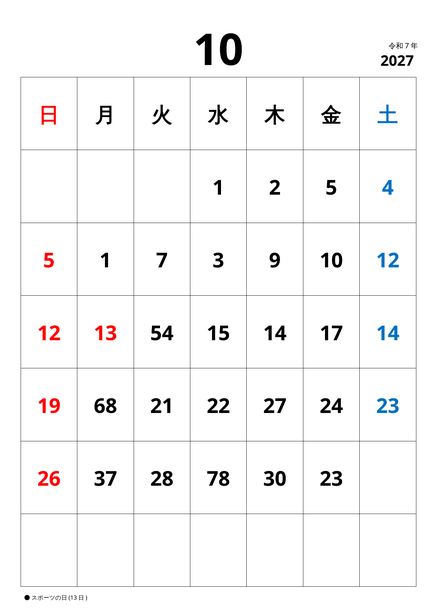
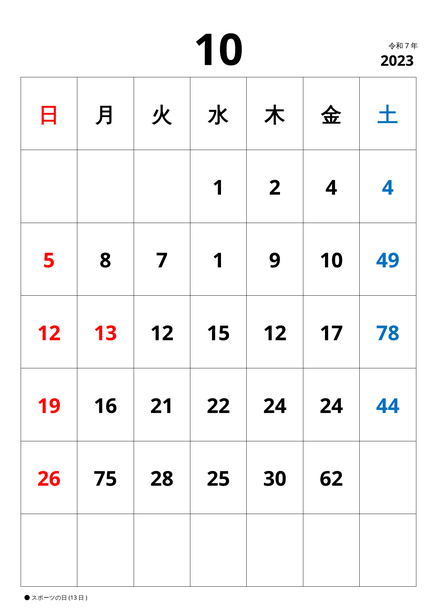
2027: 2027 -> 2023
2 5: 5 -> 4
5 1: 1 -> 8
7 3: 3 -> 1
10 12: 12 -> 49
13 54: 54 -> 12
15 14: 14 -> 12
17 14: 14 -> 78
68: 68 -> 16
22 27: 27 -> 24
24 23: 23 -> 44
37: 37 -> 75
78: 78 -> 25
30 23: 23 -> 62
